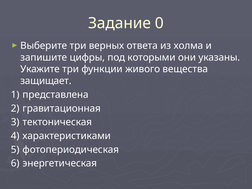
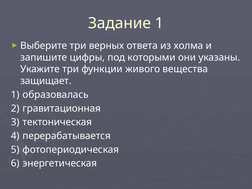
Задание 0: 0 -> 1
представлена: представлена -> образовалась
характеристиками: характеристиками -> перерабатывается
